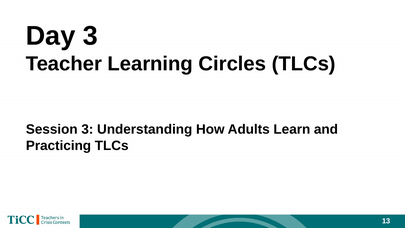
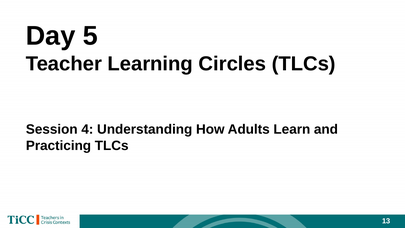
Day 3: 3 -> 5
Session 3: 3 -> 4
